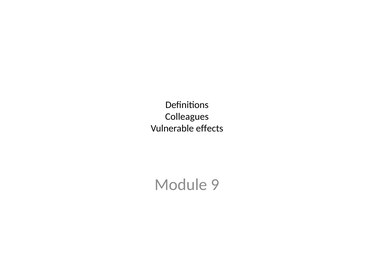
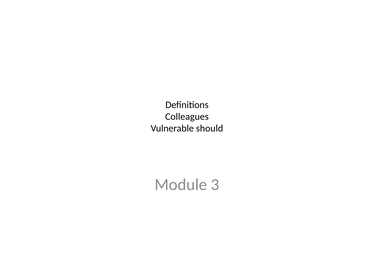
effects: effects -> should
9: 9 -> 3
